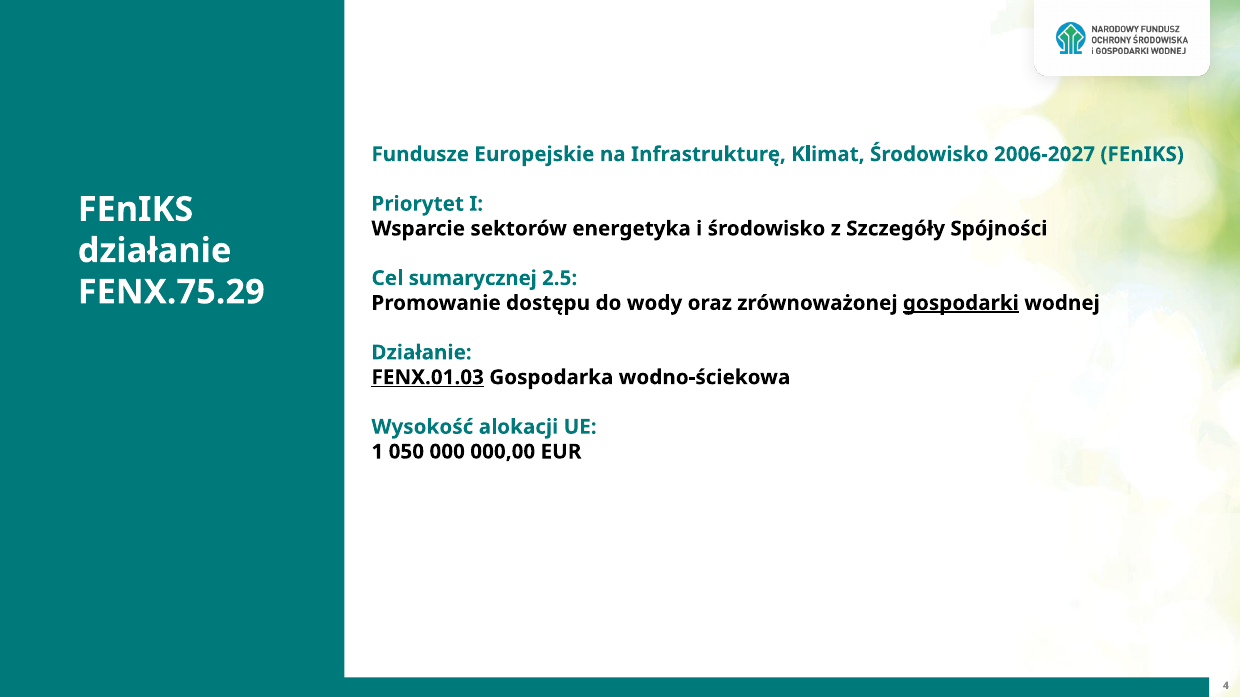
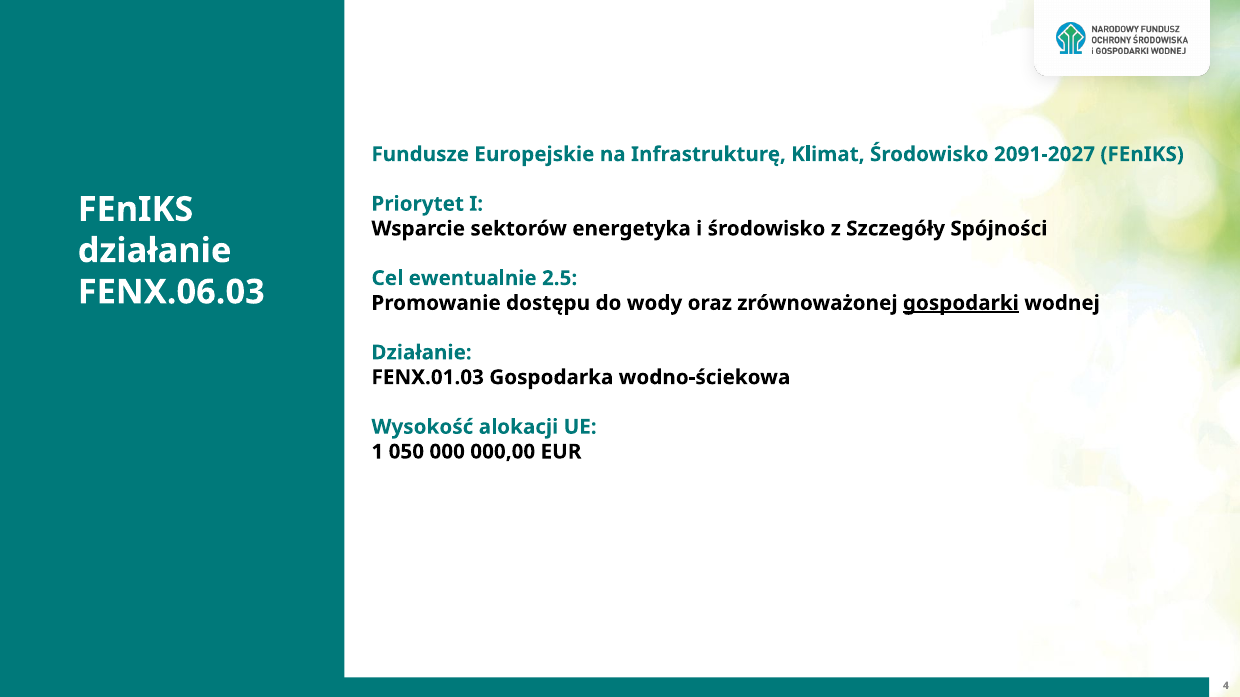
2006-2027: 2006-2027 -> 2091-2027
sumarycznej: sumarycznej -> ewentualnie
FENX.75.29: FENX.75.29 -> FENX.06.03
FENX.01.03 underline: present -> none
